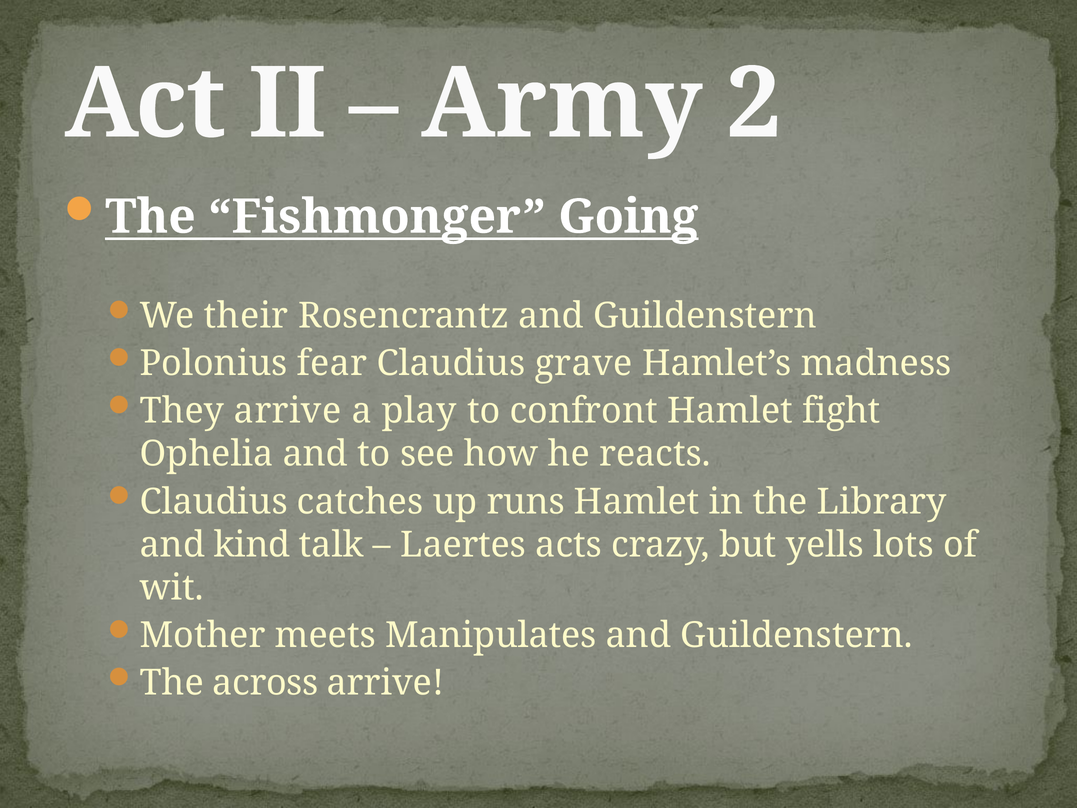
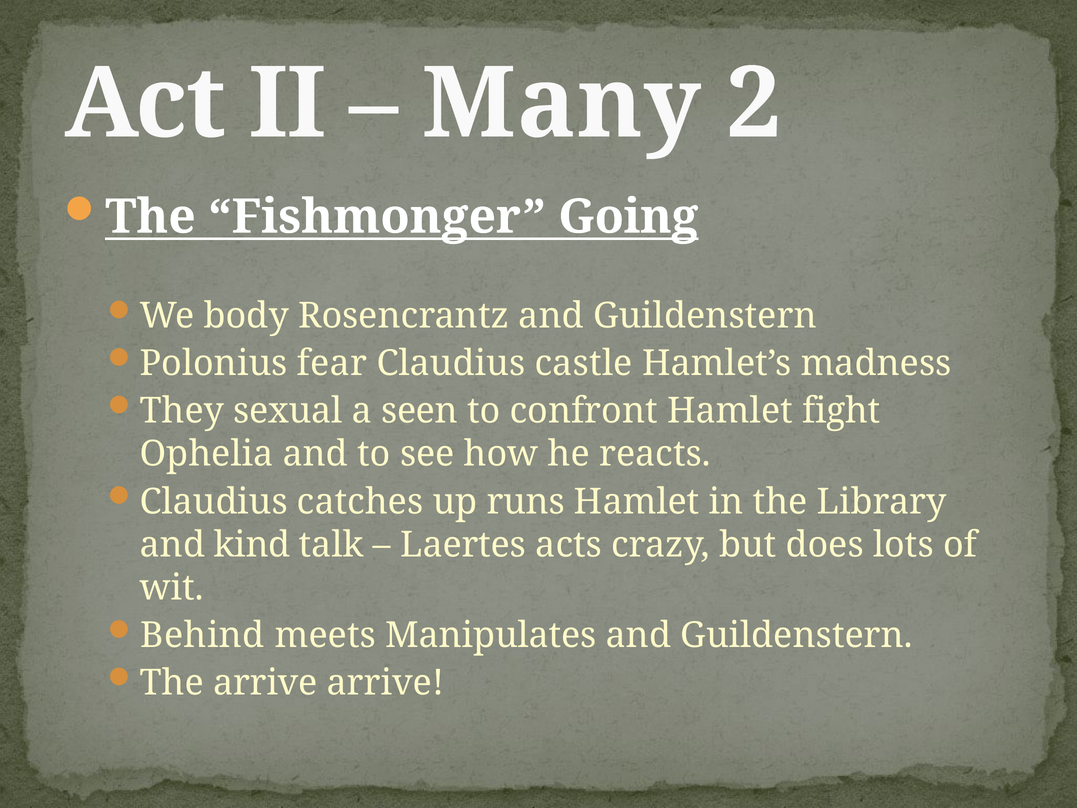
Army: Army -> Many
their: their -> body
grave: grave -> castle
They arrive: arrive -> sexual
play: play -> seen
yells: yells -> does
Mother: Mother -> Behind
The across: across -> arrive
